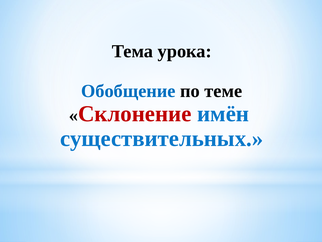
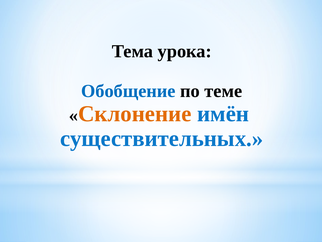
Склонение colour: red -> orange
